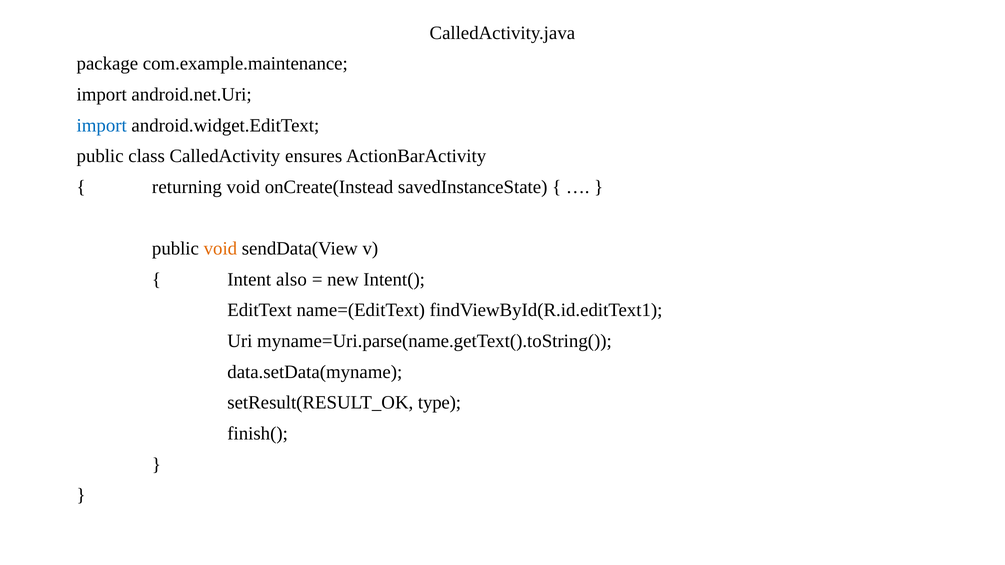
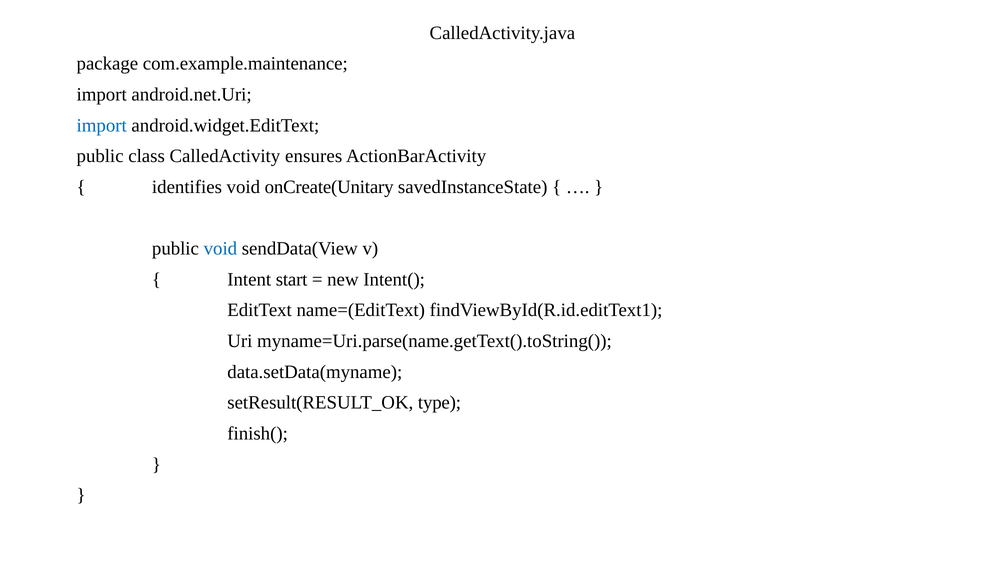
returning: returning -> identifies
onCreate(Instead: onCreate(Instead -> onCreate(Unitary
void at (220, 249) colour: orange -> blue
also: also -> start
